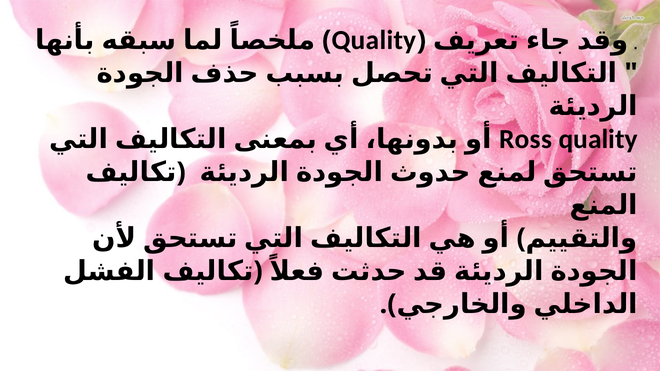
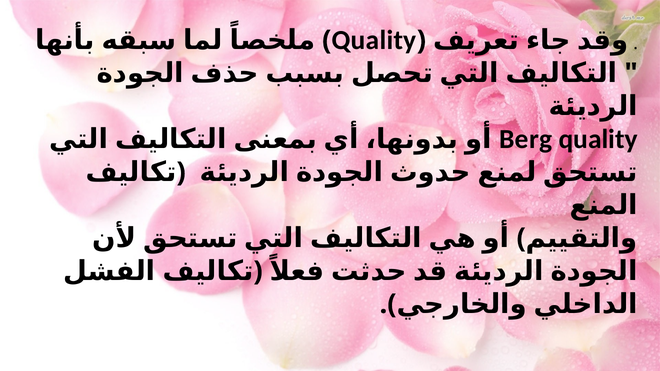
Ross: Ross -> Berg
